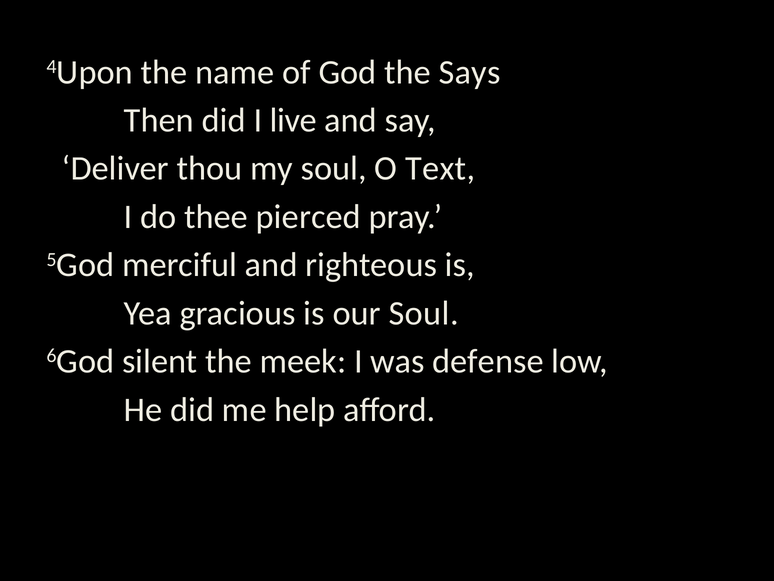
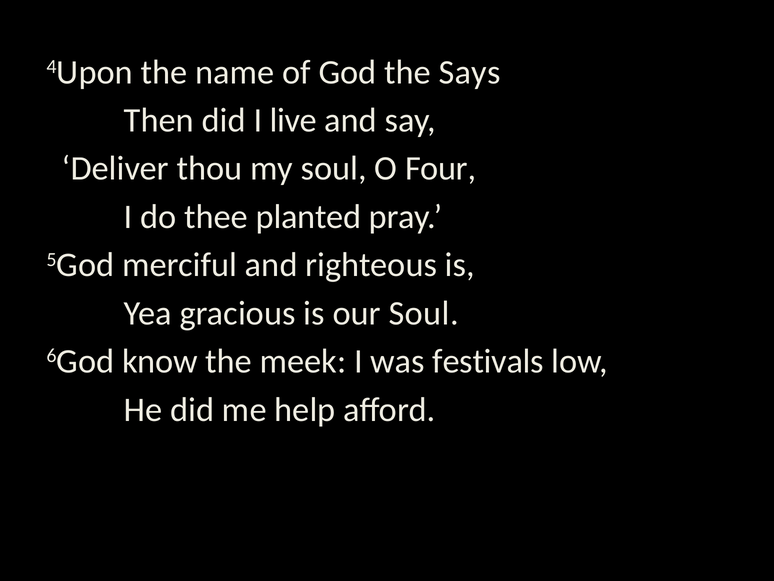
Text: Text -> Four
pierced: pierced -> planted
silent: silent -> know
defense: defense -> festivals
